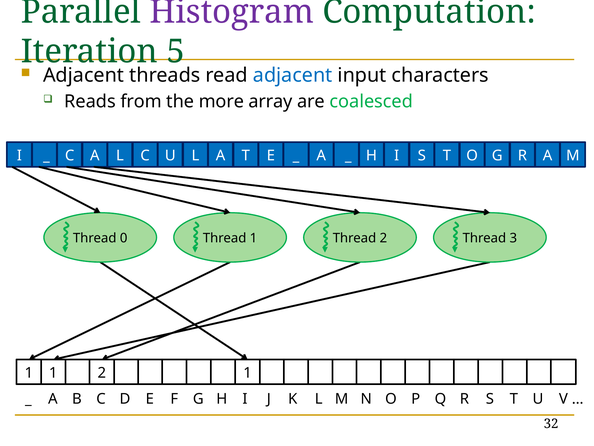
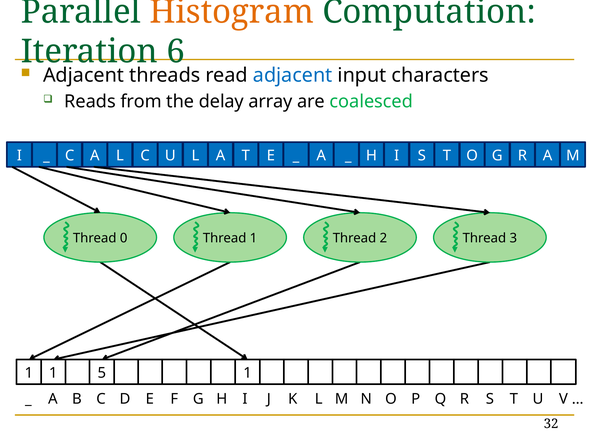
Histogram colour: purple -> orange
5: 5 -> 6
more: more -> delay
1 2: 2 -> 5
